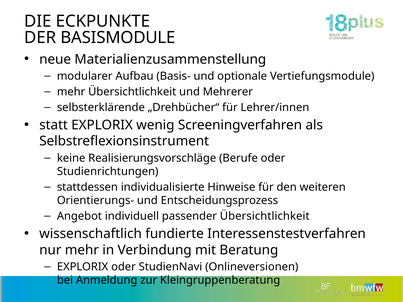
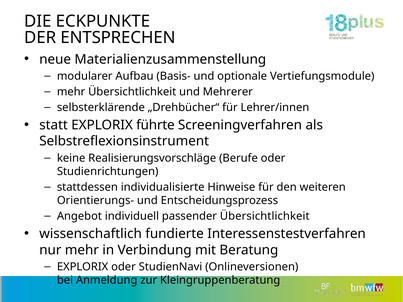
BASISMODULE: BASISMODULE -> ENTSPRECHEN
wenig: wenig -> führte
